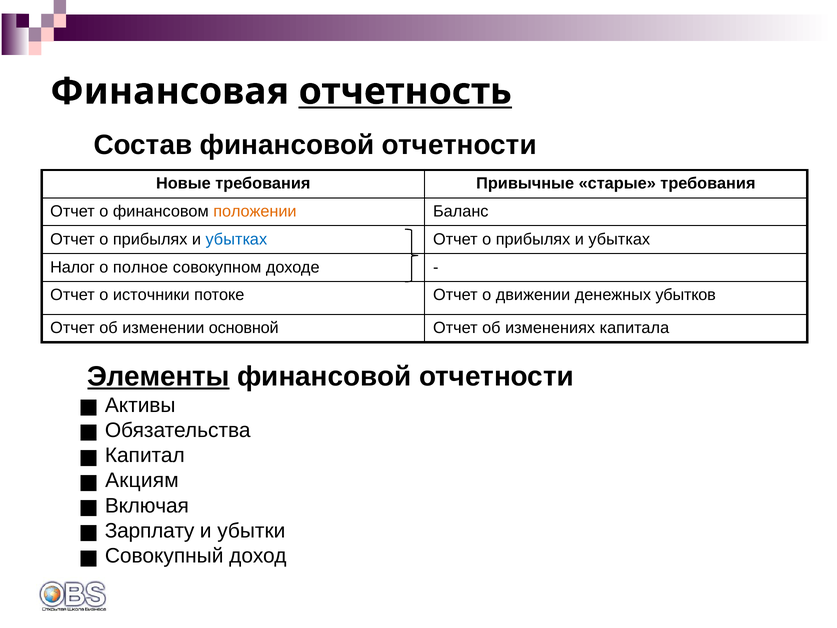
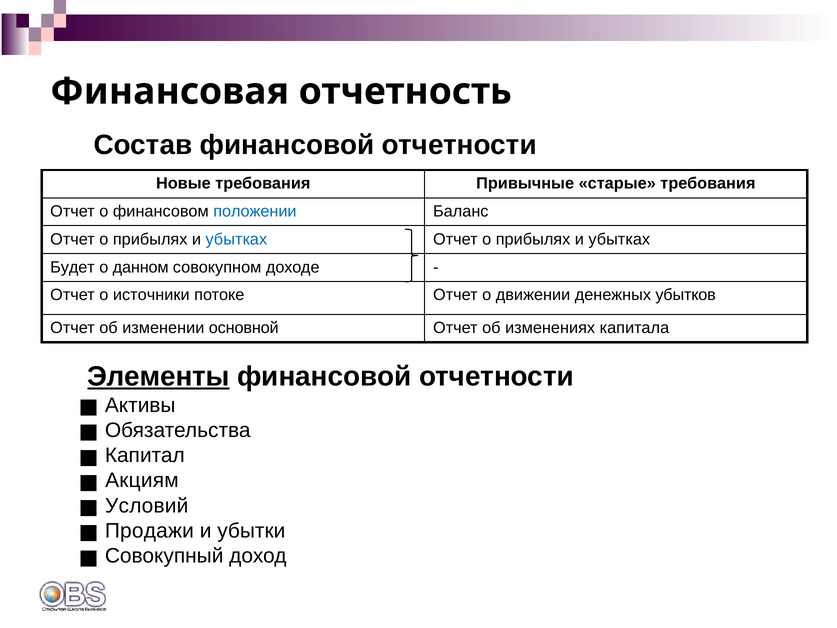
отчетность underline: present -> none
положении colour: orange -> blue
Налог: Налог -> Будет
полное: полное -> данном
Включая: Включая -> Условий
Зарплату: Зарплату -> Продажи
